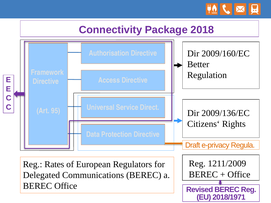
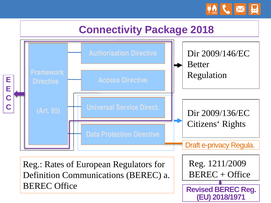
2009/160/EC: 2009/160/EC -> 2009/146/EC
Delegated: Delegated -> Definition
